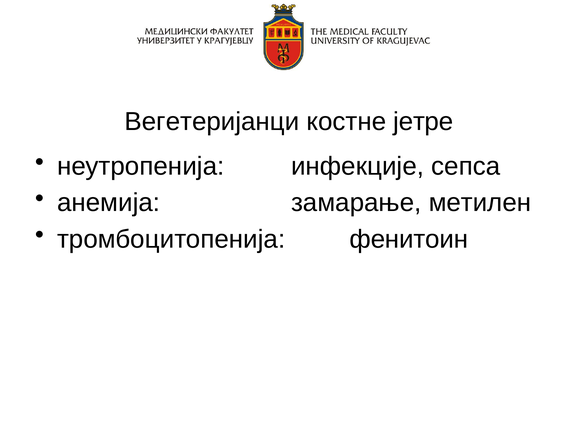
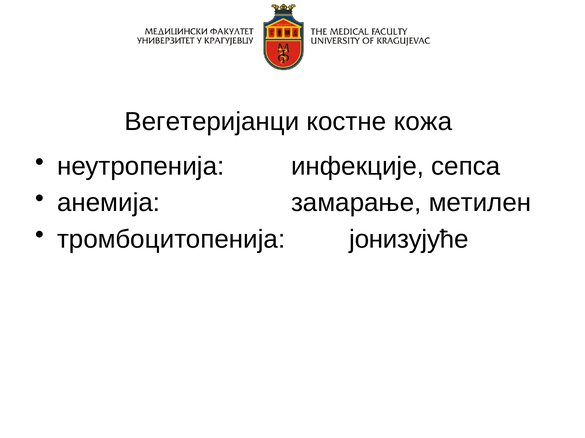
jeтрe: jeтрe -> кожа
фенитоин: фенитоин -> јонизујуће
